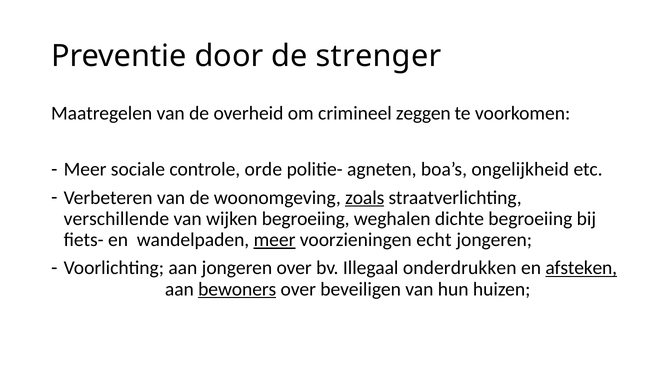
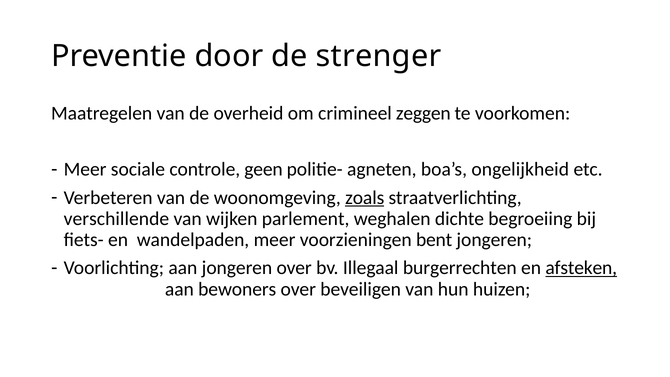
orde: orde -> geen
wijken begroeiing: begroeiing -> parlement
meer at (275, 240) underline: present -> none
echt: echt -> bent
onderdrukken: onderdrukken -> burgerrechten
bewoners underline: present -> none
